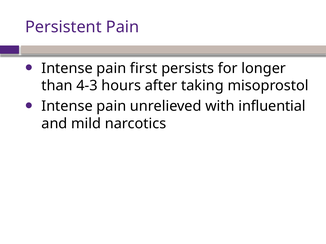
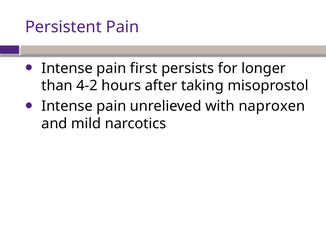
4-3: 4-3 -> 4-2
influential: influential -> naproxen
